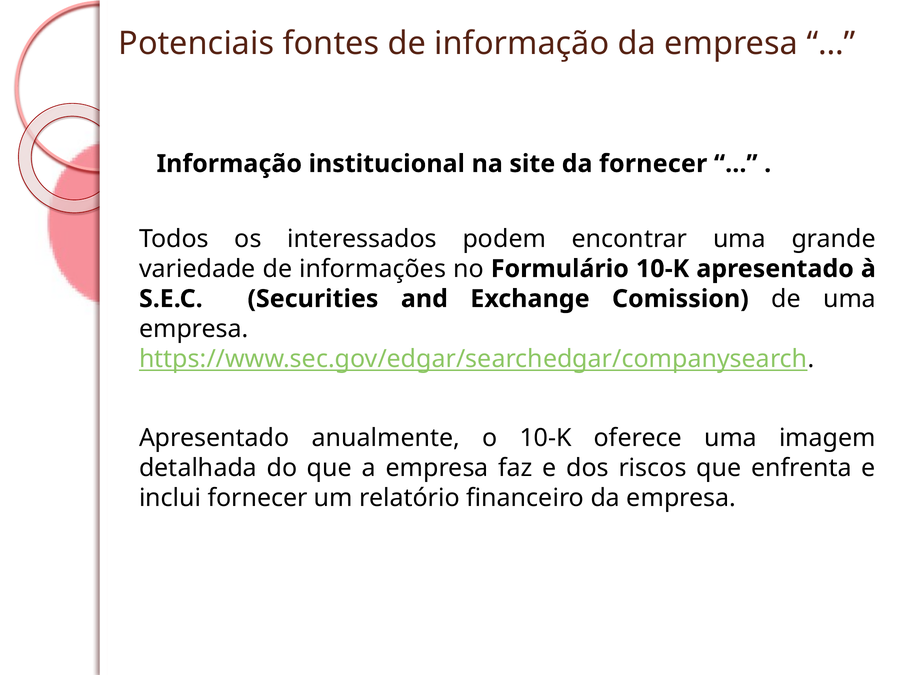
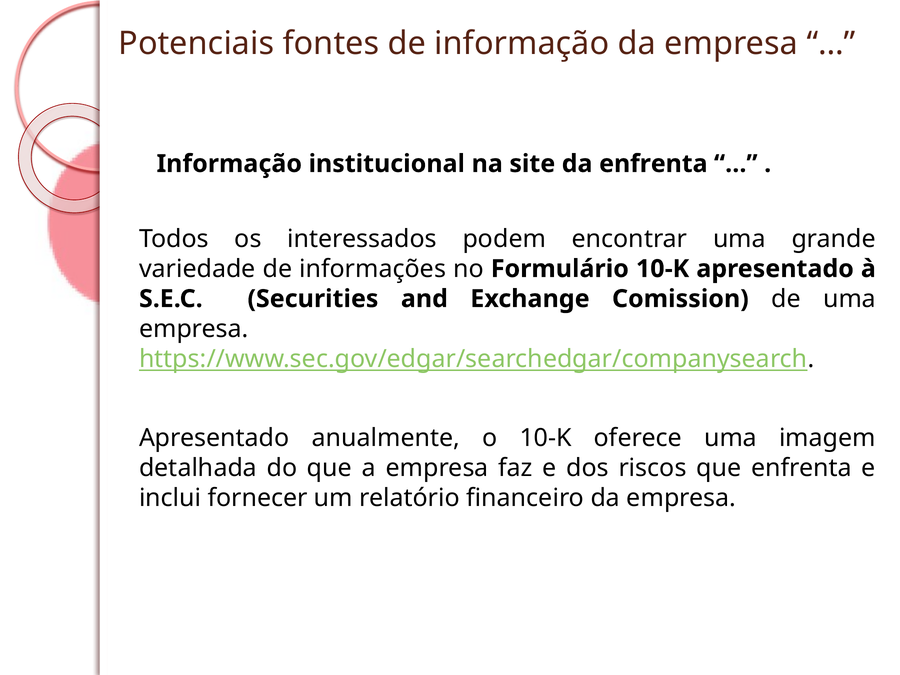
da fornecer: fornecer -> enfrenta
